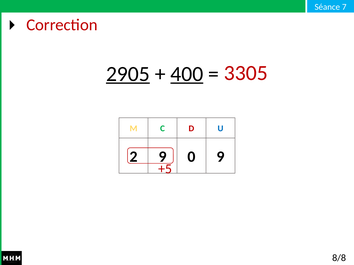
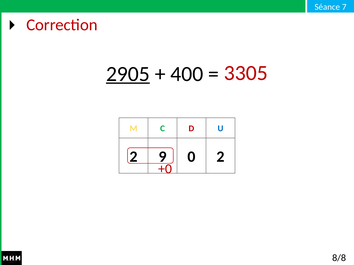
400 underline: present -> none
0 9: 9 -> 2
+5: +5 -> +0
